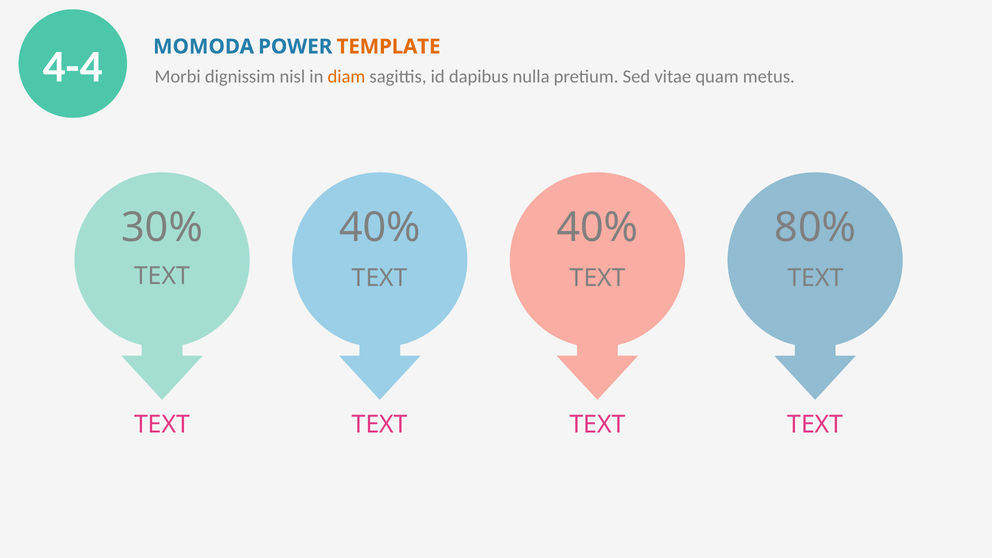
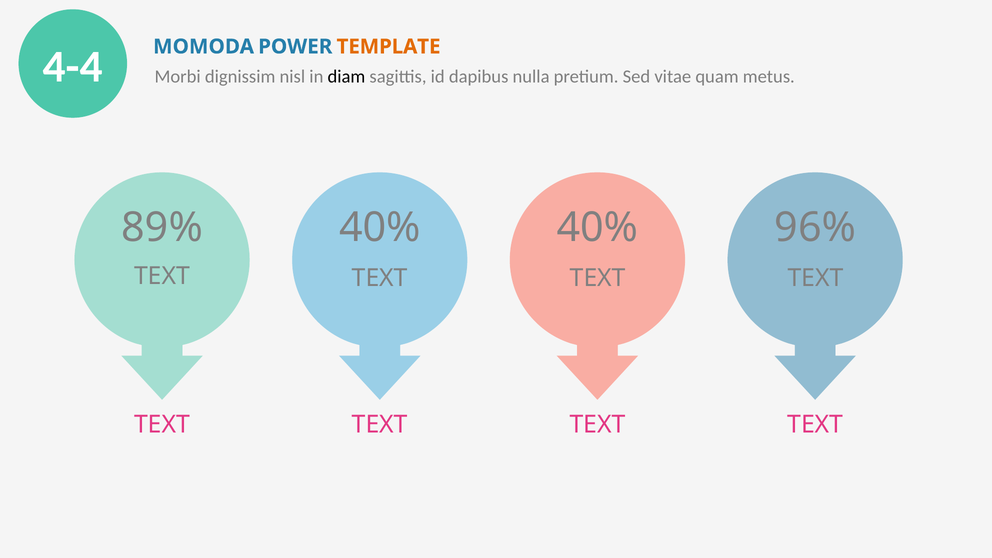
diam colour: orange -> black
30%: 30% -> 89%
80%: 80% -> 96%
